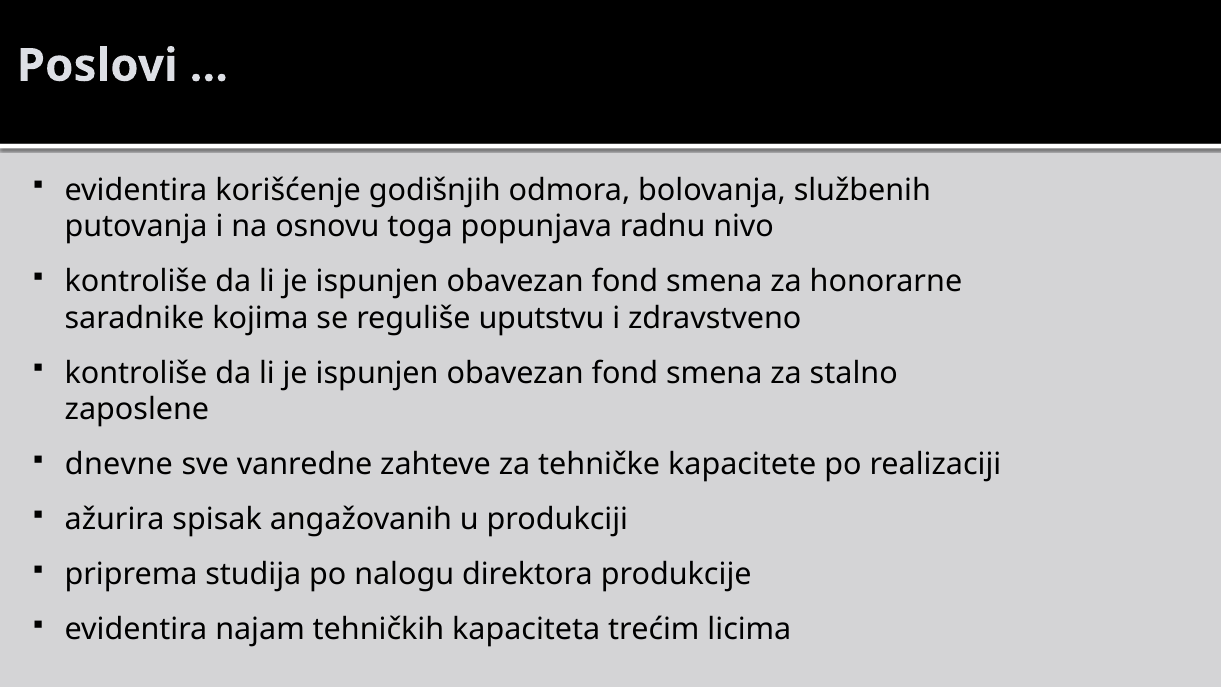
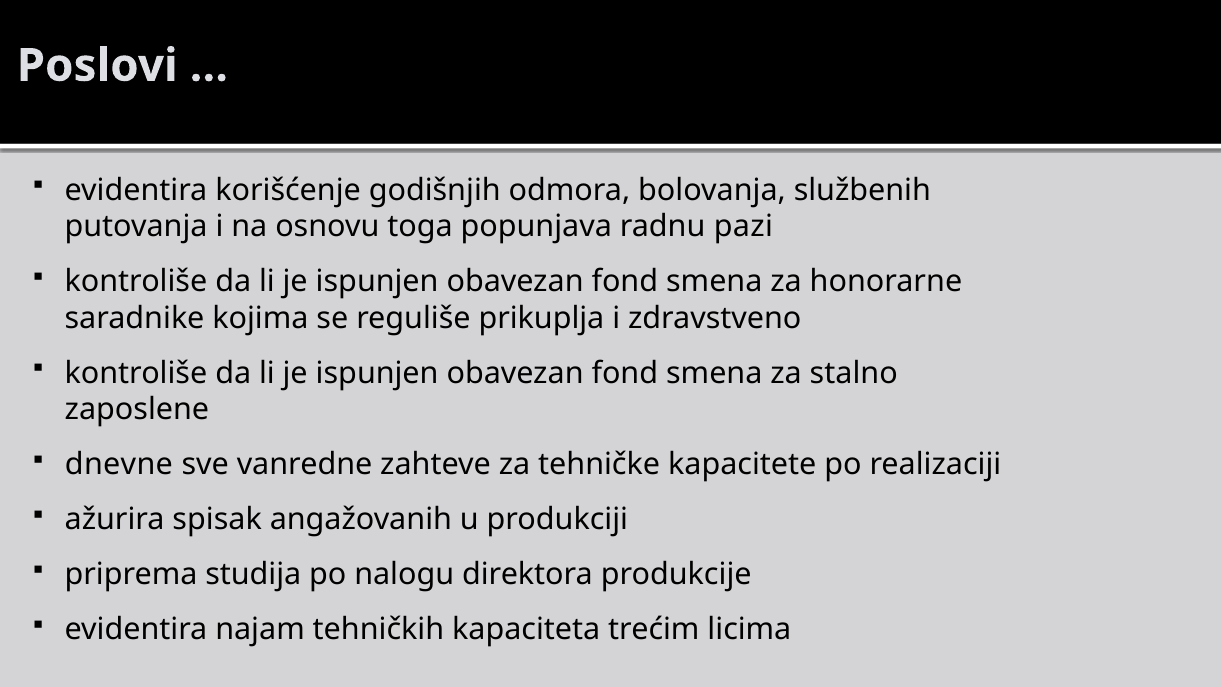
nivo: nivo -> pazi
uputstvu: uputstvu -> prikuplja
